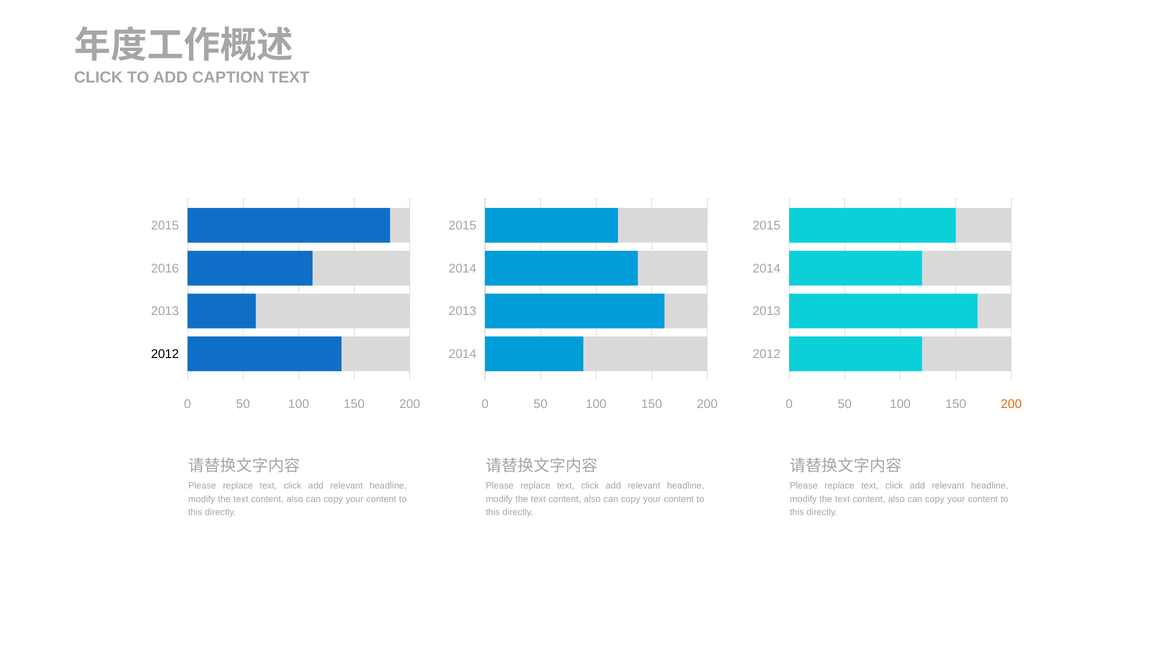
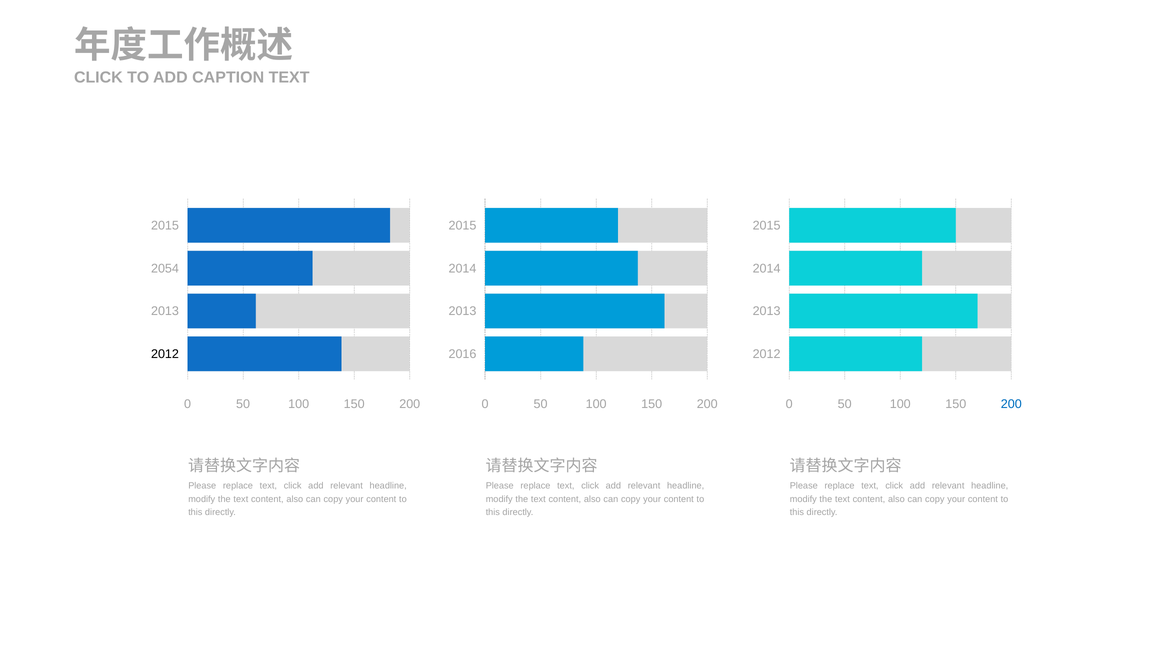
2016: 2016 -> 2054
2014 at (462, 354): 2014 -> 2016
200 at (1011, 404) colour: orange -> blue
